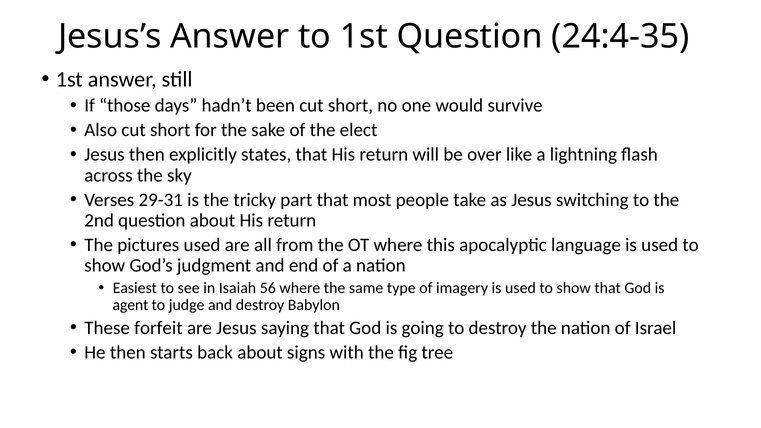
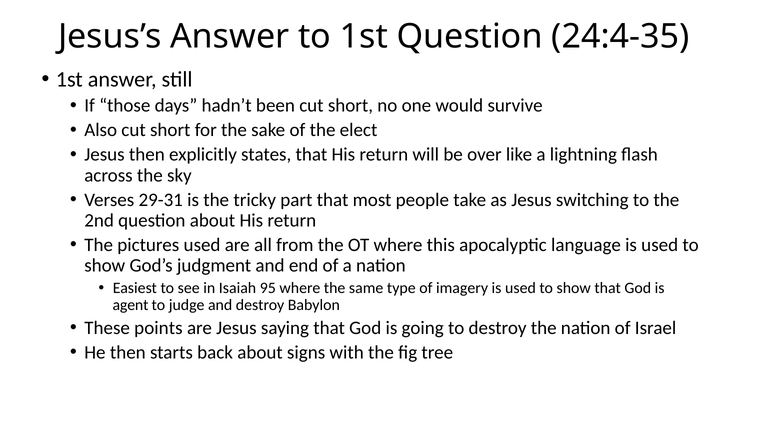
56: 56 -> 95
forfeit: forfeit -> points
